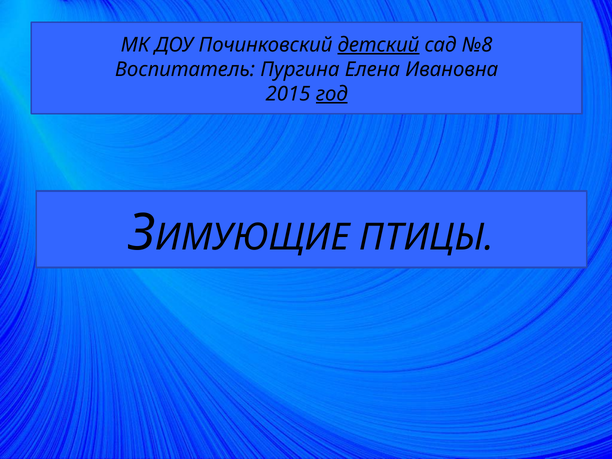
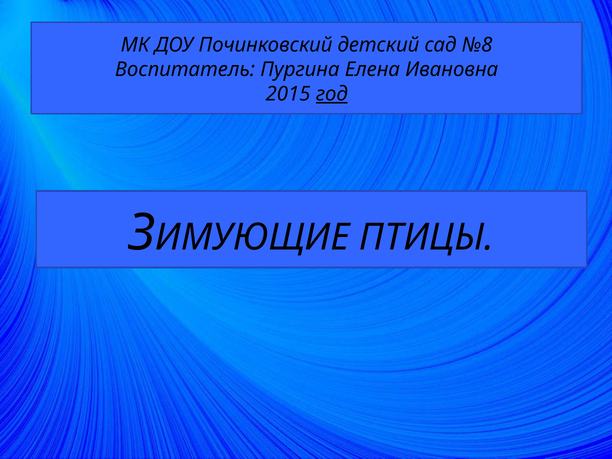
детский underline: present -> none
